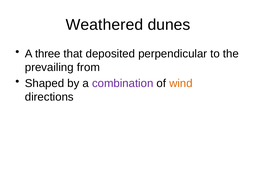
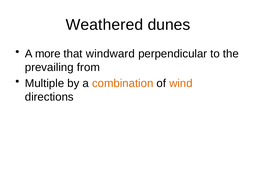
three: three -> more
deposited: deposited -> windward
Shaped: Shaped -> Multiple
combination colour: purple -> orange
